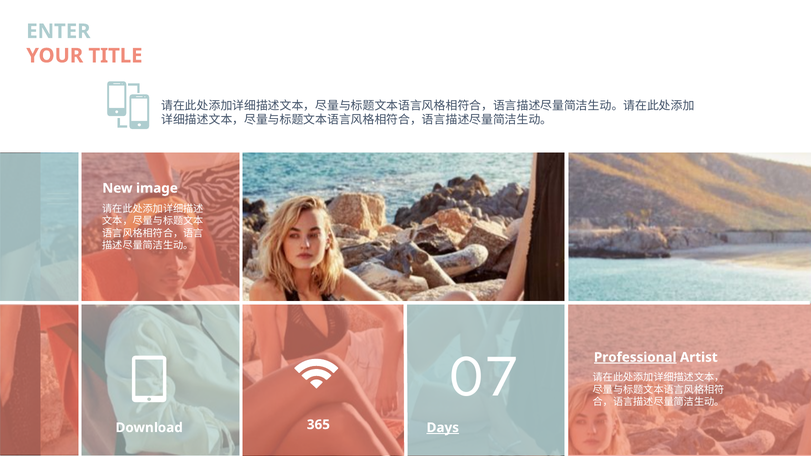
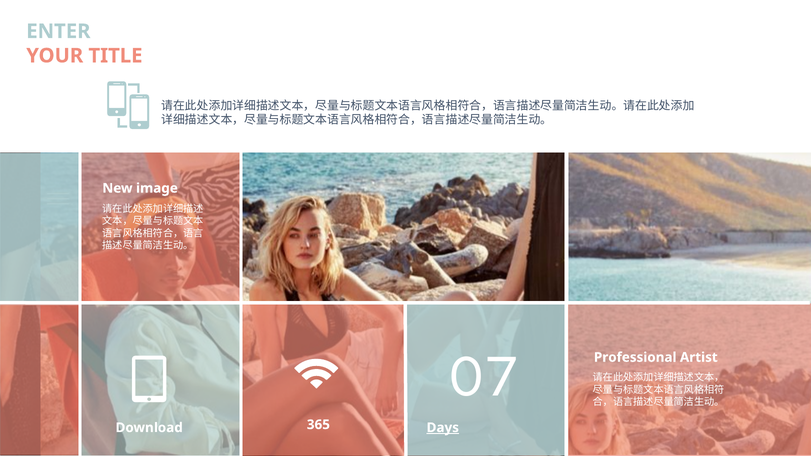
Professional underline: present -> none
